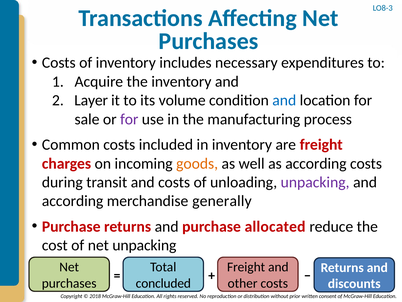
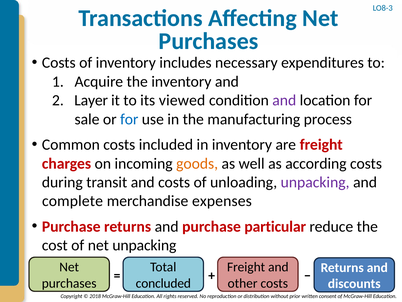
volume: volume -> viewed
and at (284, 100) colour: blue -> purple
for at (129, 119) colour: purple -> blue
according at (73, 201): according -> complete
generally: generally -> expenses
allocated: allocated -> particular
